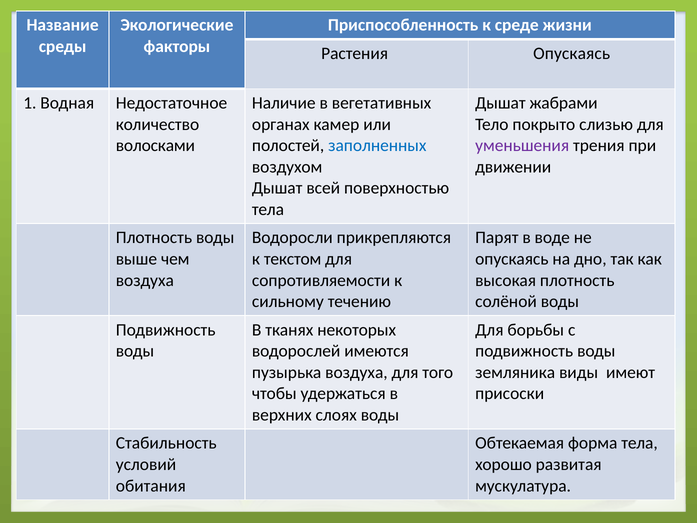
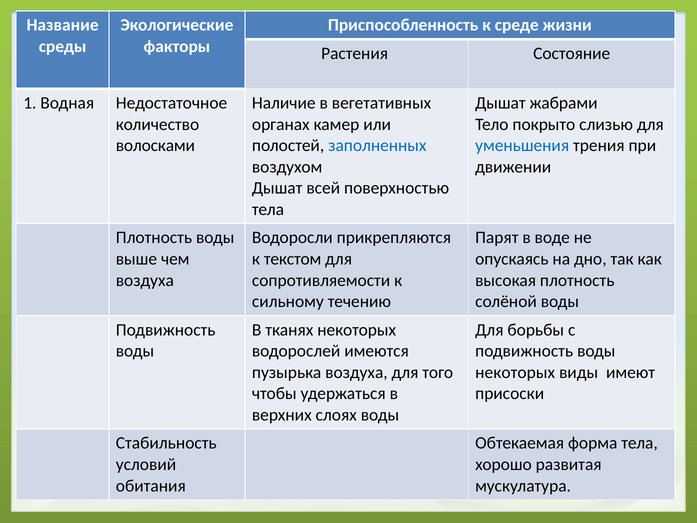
Растения Опускаясь: Опускаясь -> Состояние
уменьшения colour: purple -> blue
земляника at (515, 372): земляника -> некоторых
